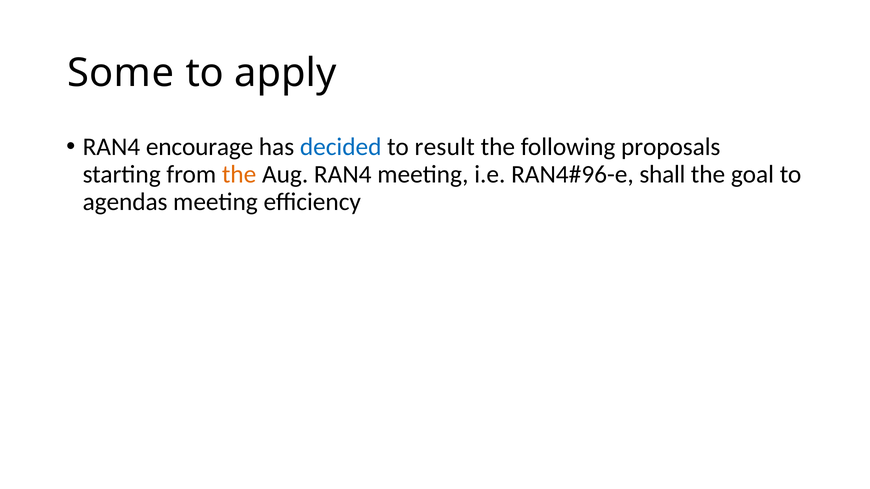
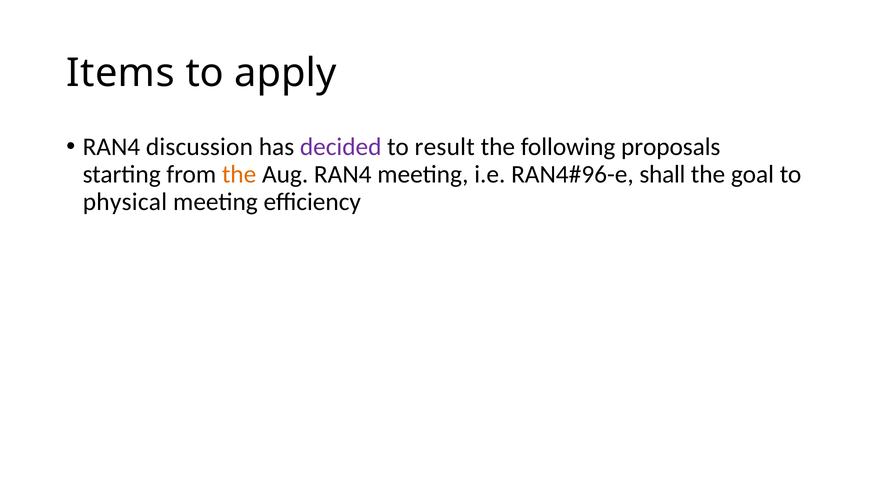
Some: Some -> Items
encourage: encourage -> discussion
decided colour: blue -> purple
agendas: agendas -> physical
